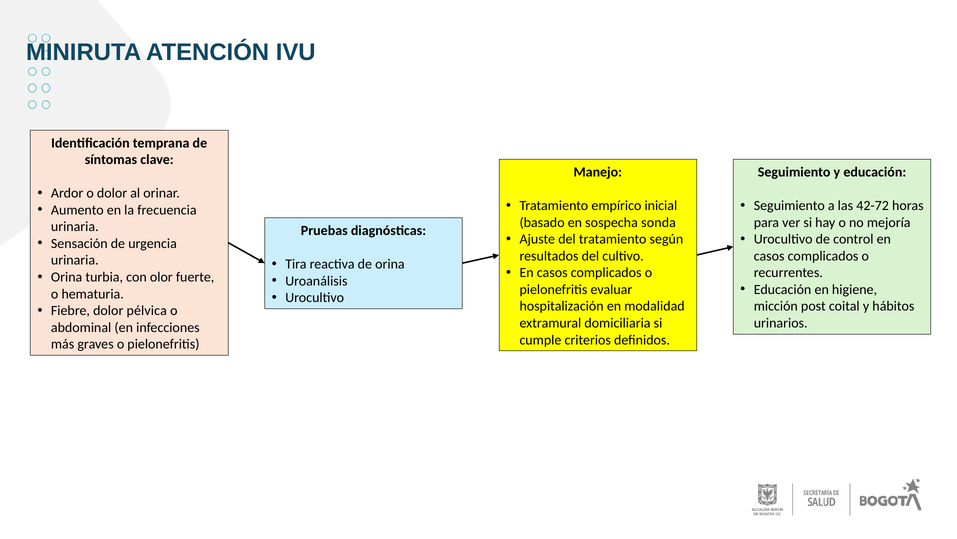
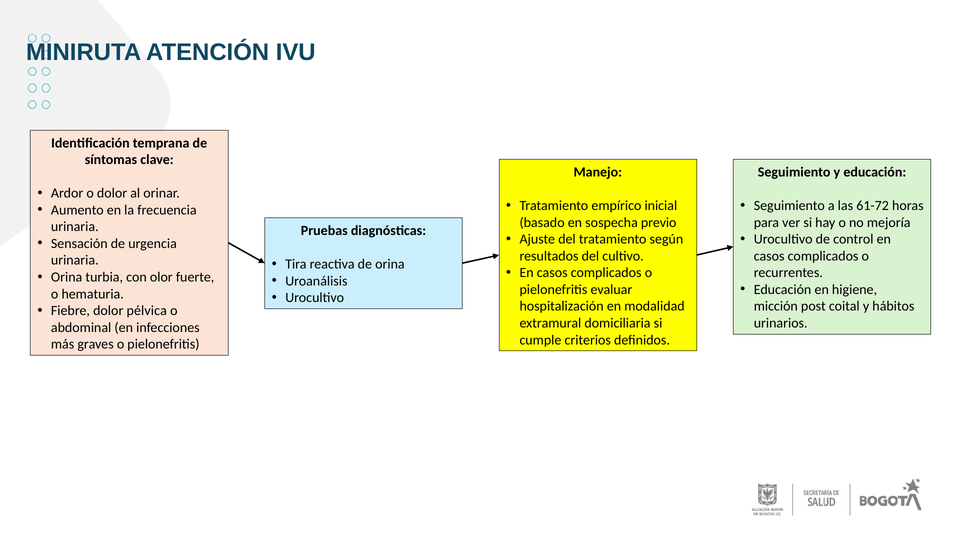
42-72: 42-72 -> 61-72
sonda: sonda -> previo
